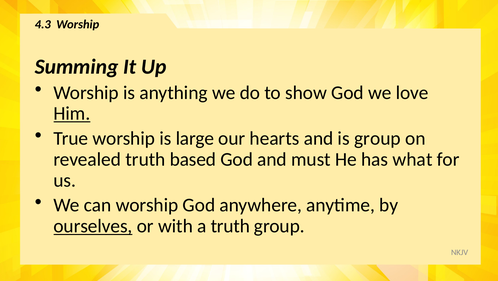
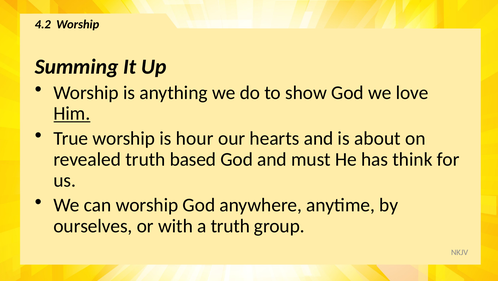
4.3: 4.3 -> 4.2
large: large -> hour
is group: group -> about
what: what -> think
ourselves underline: present -> none
